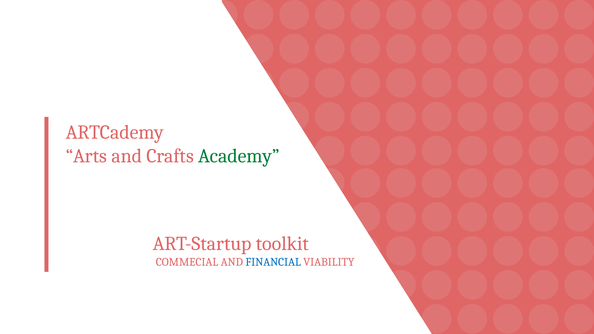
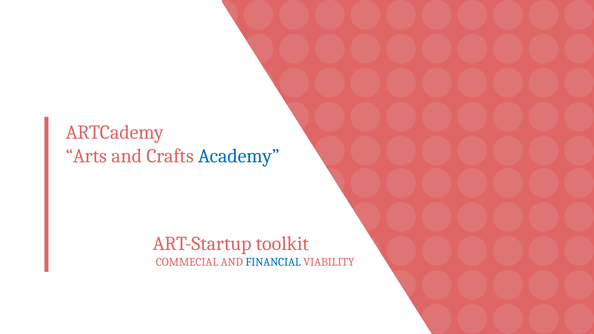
Academy colour: green -> blue
